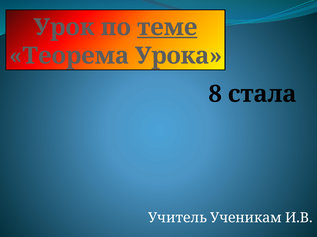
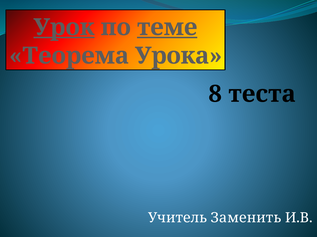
Урок underline: none -> present
стала: стала -> теста
Ученикам: Ученикам -> Заменить
